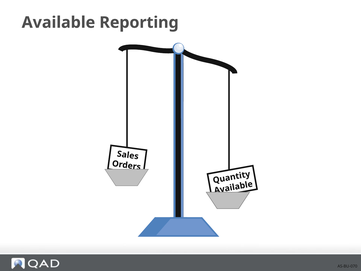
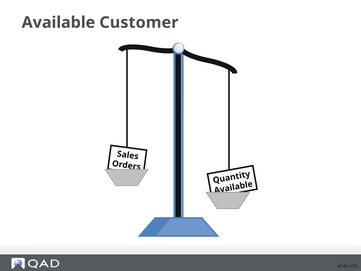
Reporting: Reporting -> Customer
